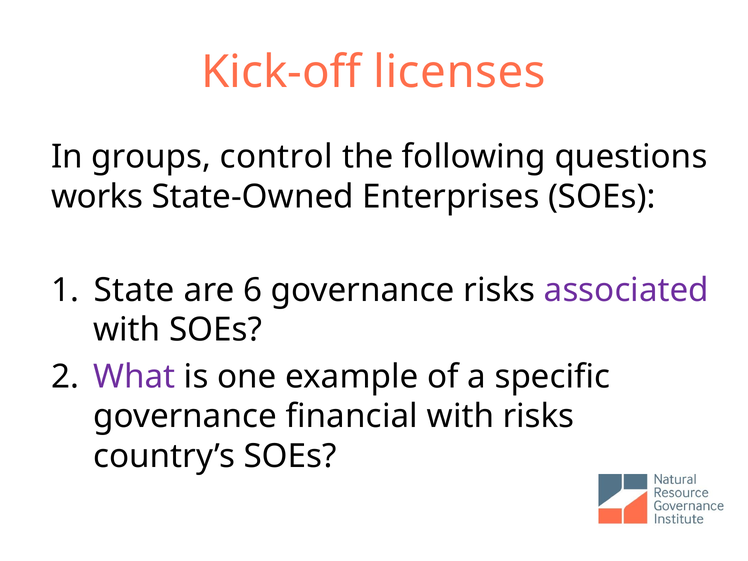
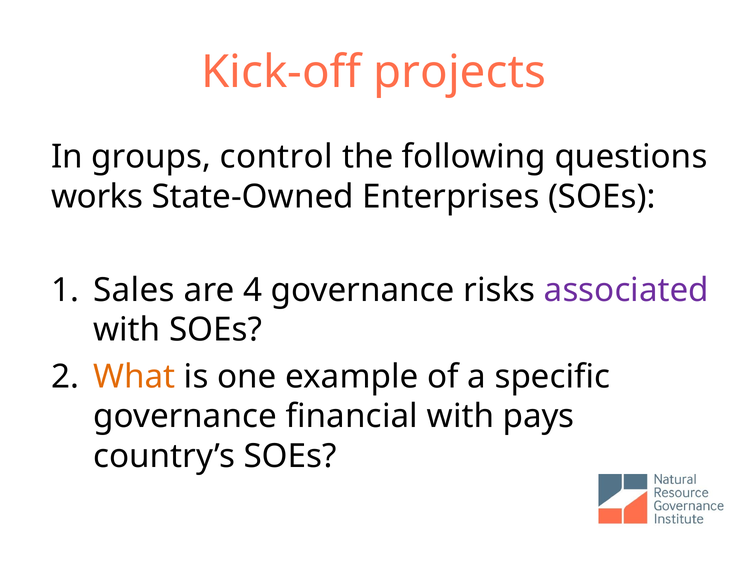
licenses: licenses -> projects
State: State -> Sales
6: 6 -> 4
What colour: purple -> orange
with risks: risks -> pays
